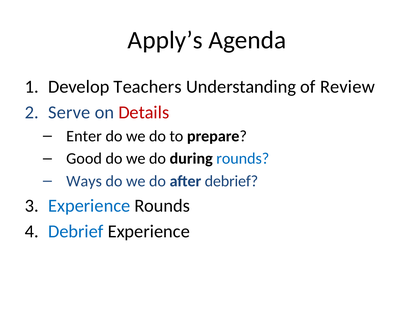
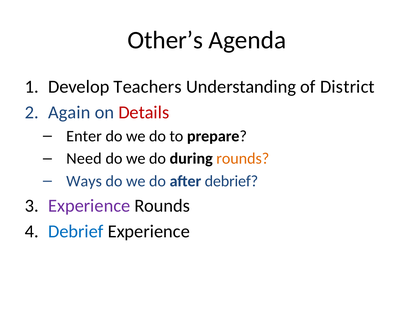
Apply’s: Apply’s -> Other’s
Review: Review -> District
Serve: Serve -> Again
Good: Good -> Need
rounds at (243, 159) colour: blue -> orange
Experience at (89, 206) colour: blue -> purple
